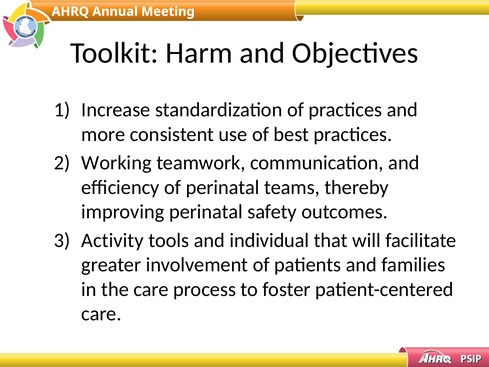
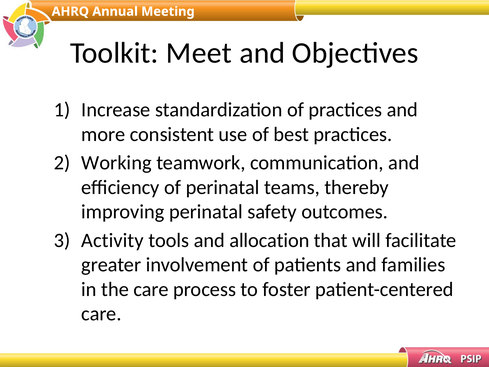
Harm: Harm -> Meet
individual: individual -> allocation
